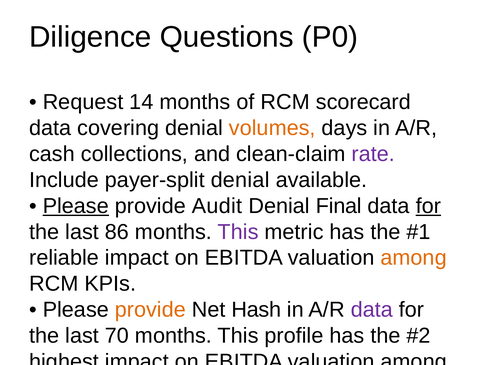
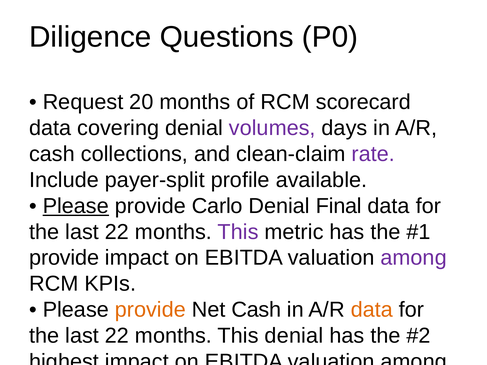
14: 14 -> 20
volumes colour: orange -> purple
payer-split denial: denial -> profile
Audit: Audit -> Carlo
for at (428, 206) underline: present -> none
86 at (117, 232): 86 -> 22
reliable at (64, 258): reliable -> provide
among at (414, 258) colour: orange -> purple
Net Hash: Hash -> Cash
data at (372, 310) colour: purple -> orange
70 at (117, 336): 70 -> 22
This profile: profile -> denial
